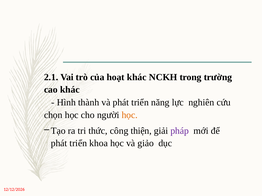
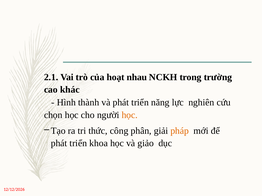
hoạt khác: khác -> nhau
thiện: thiện -> phân
pháp colour: purple -> orange
